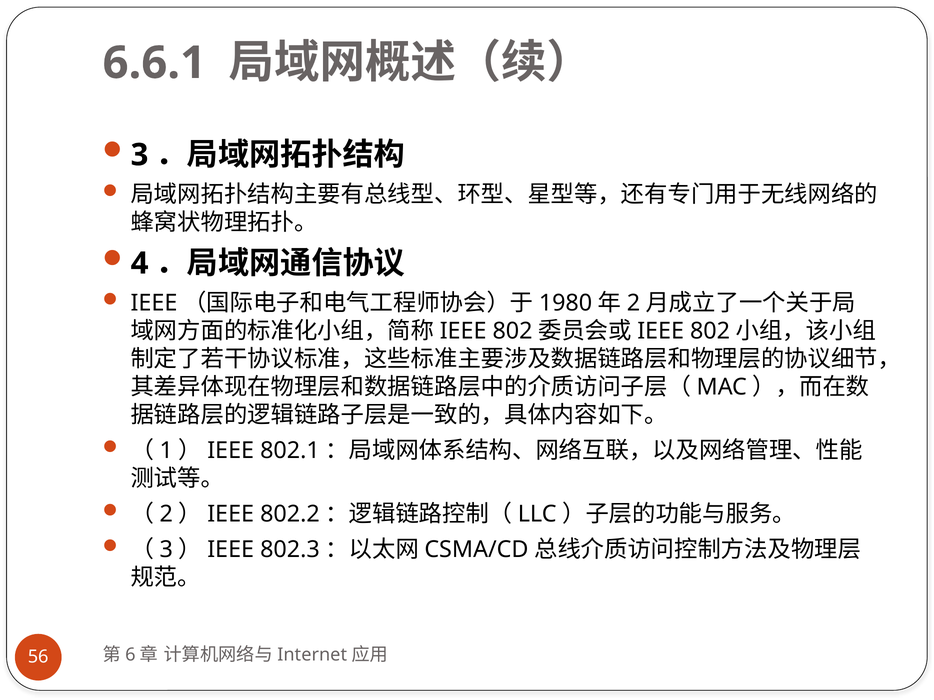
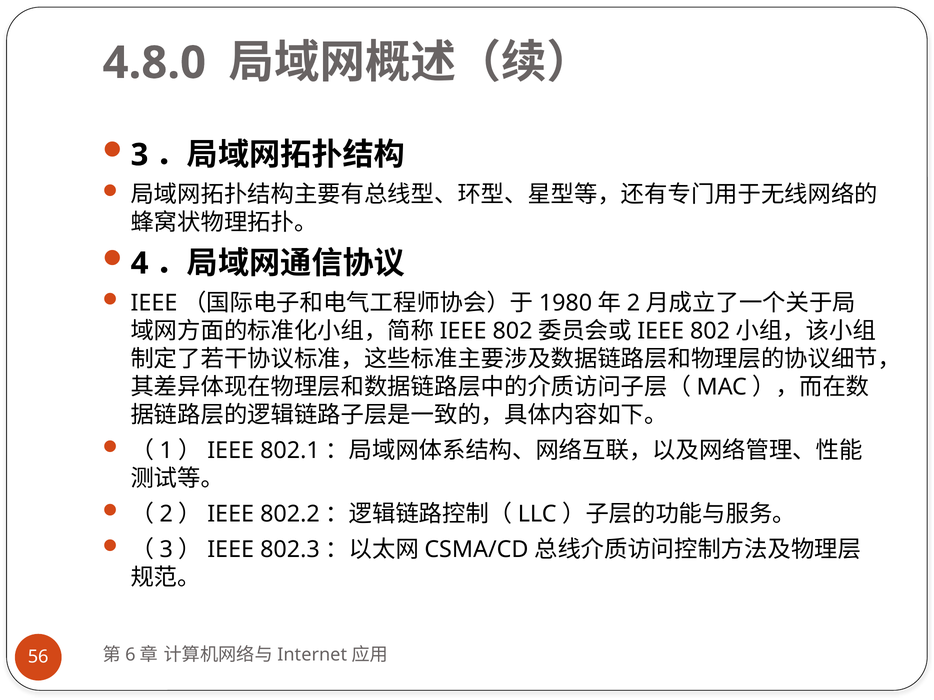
6.6.1: 6.6.1 -> 4.8.0
